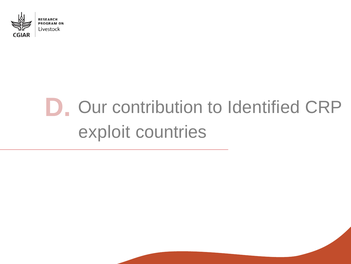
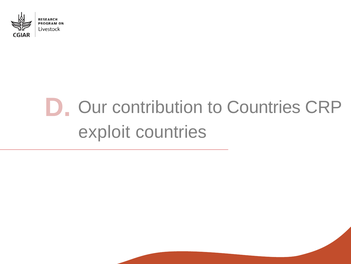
to Identified: Identified -> Countries
